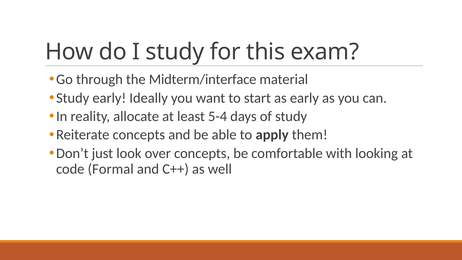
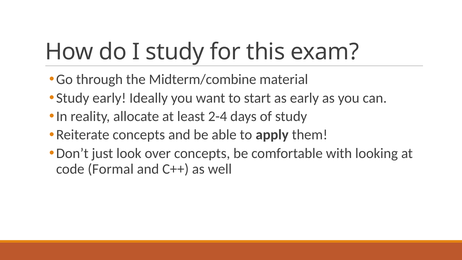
Midterm/interface: Midterm/interface -> Midterm/combine
5-4: 5-4 -> 2-4
